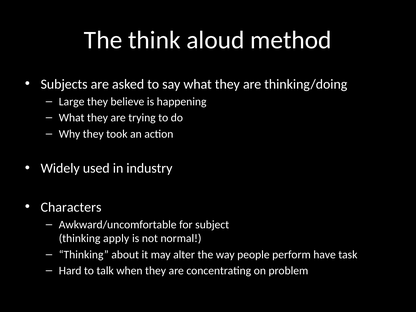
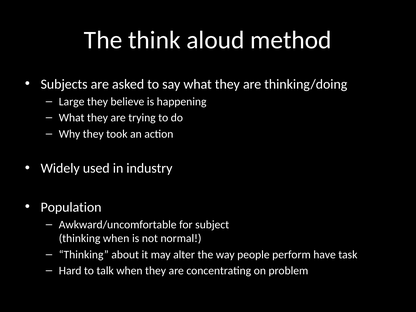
Characters: Characters -> Population
thinking apply: apply -> when
